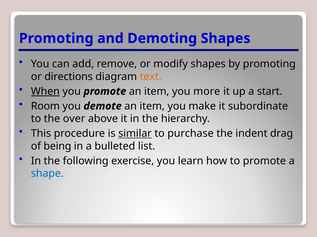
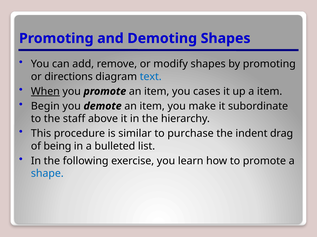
text colour: orange -> blue
more: more -> cases
a start: start -> item
Room: Room -> Begin
over: over -> staff
similar underline: present -> none
